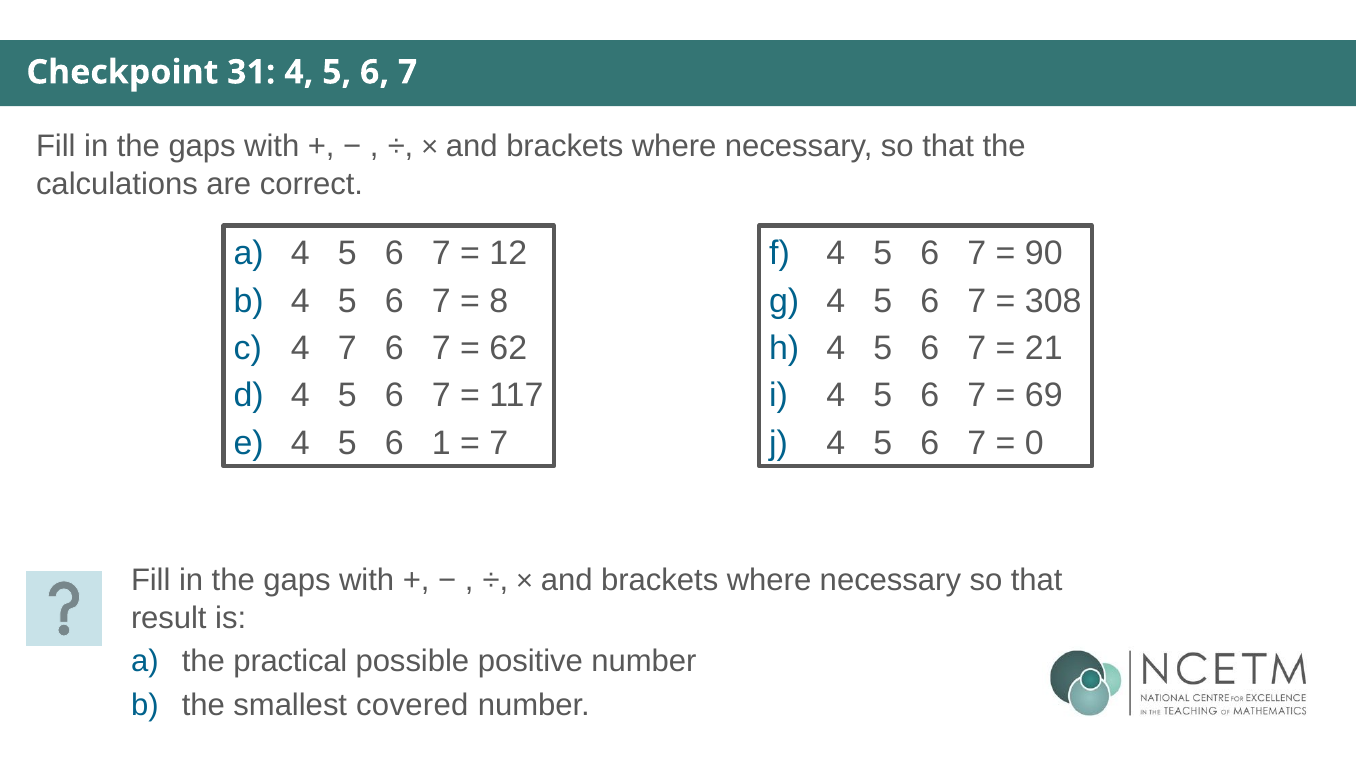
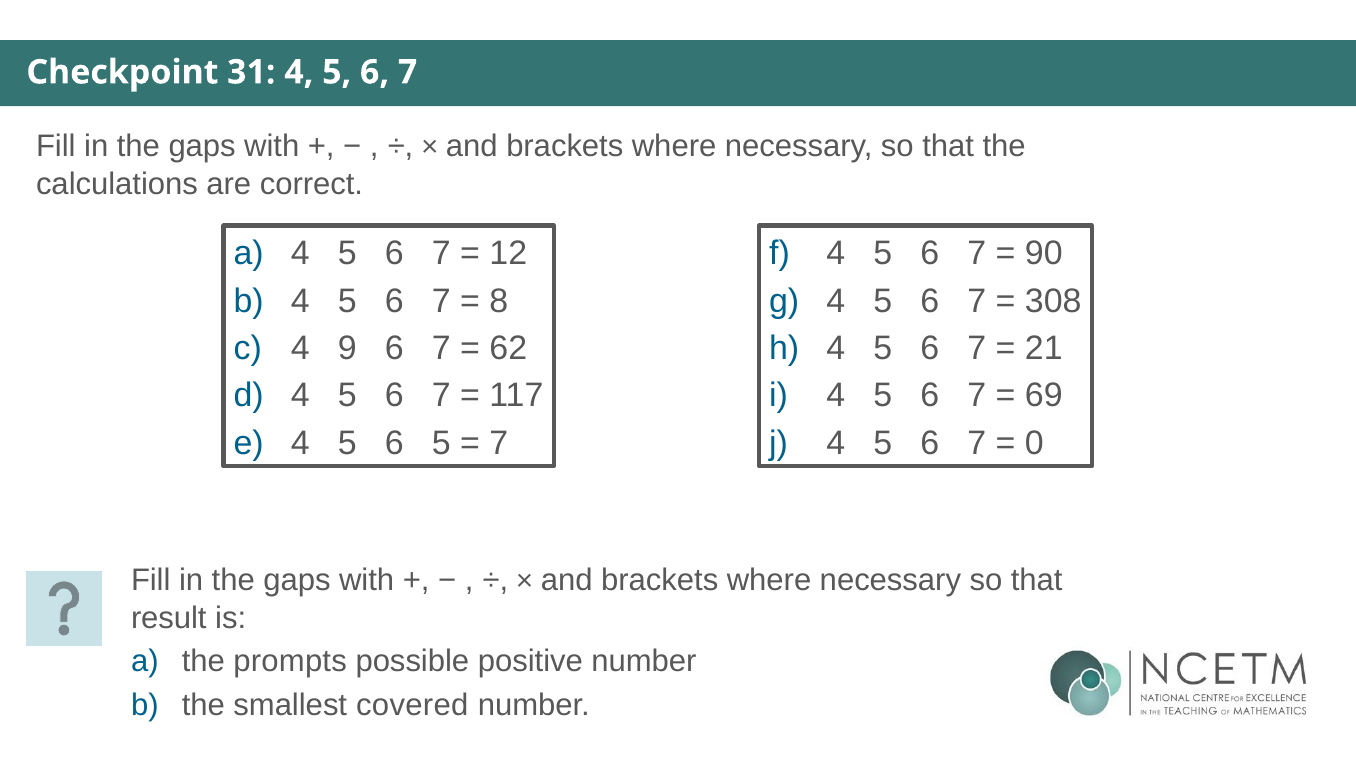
4 7: 7 -> 9
6 1: 1 -> 5
practical: practical -> prompts
